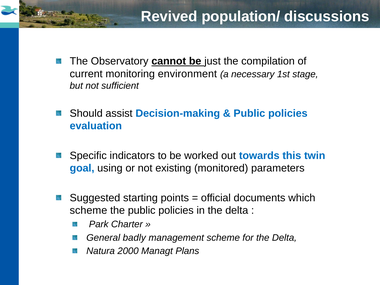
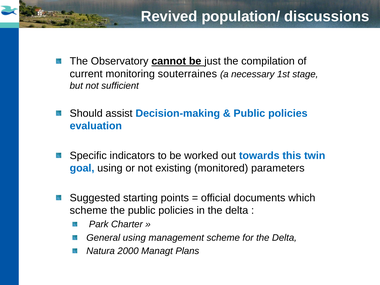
environment: environment -> souterraines
General badly: badly -> using
